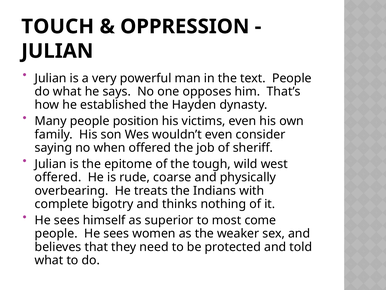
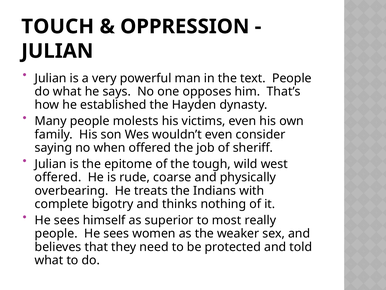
position: position -> molests
come: come -> really
